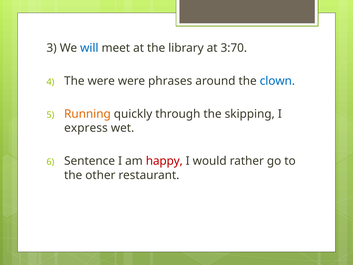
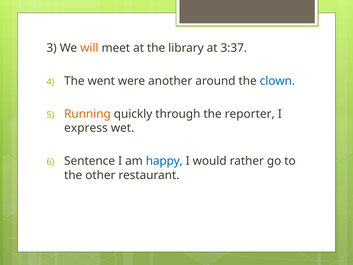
will colour: blue -> orange
3:70: 3:70 -> 3:37
The were: were -> went
phrases: phrases -> another
skipping: skipping -> reporter
happy colour: red -> blue
